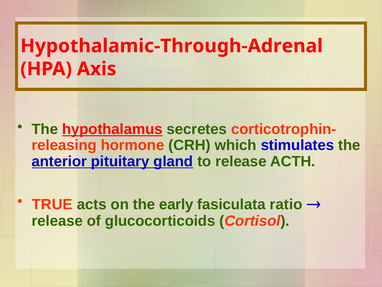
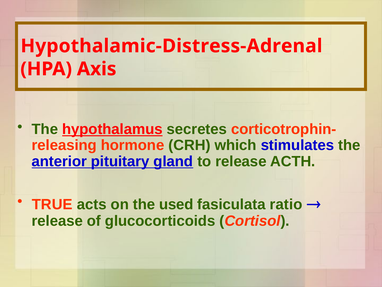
Hypothalamic-Through-Adrenal: Hypothalamic-Through-Adrenal -> Hypothalamic-Distress-Adrenal
early: early -> used
